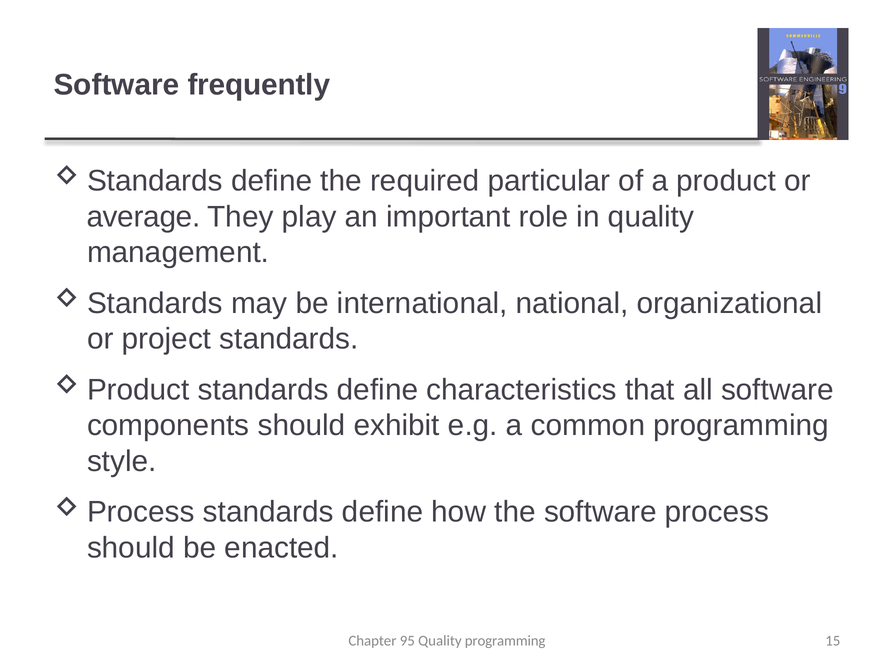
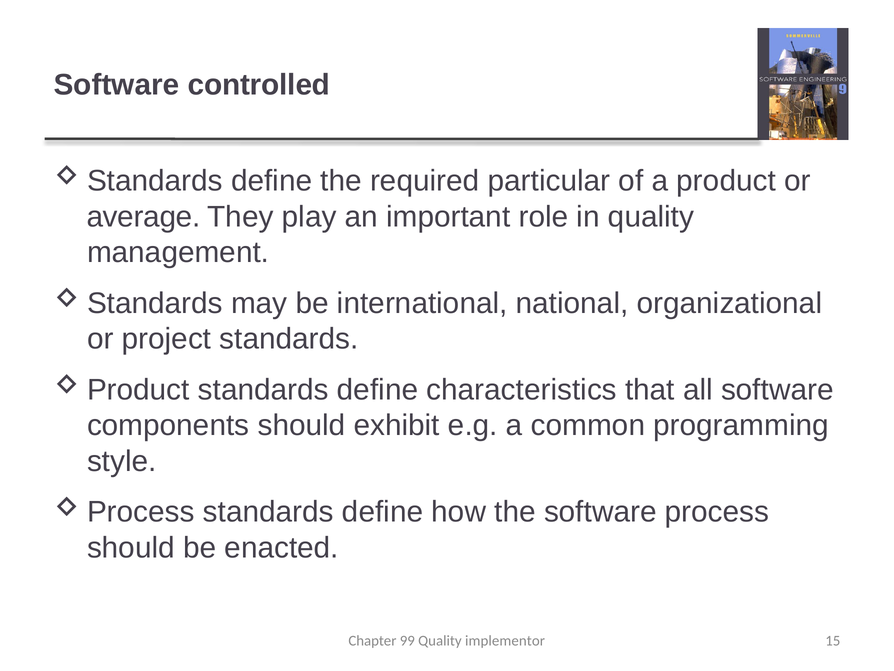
frequently: frequently -> controlled
95: 95 -> 99
Quality programming: programming -> implementor
